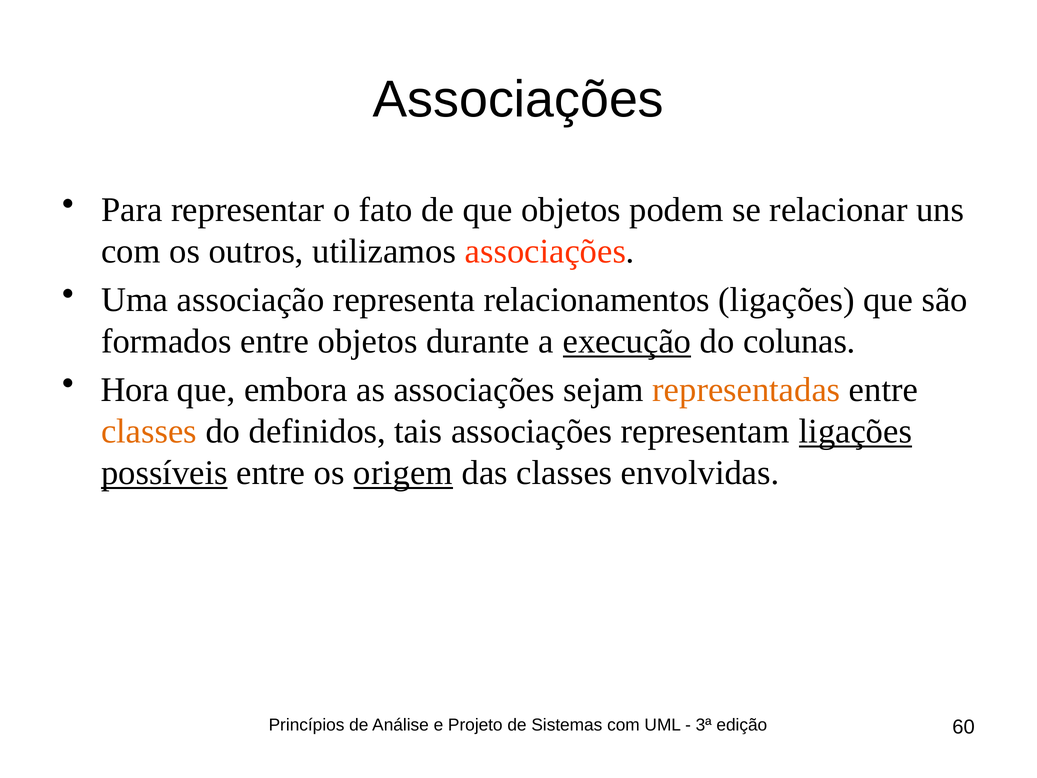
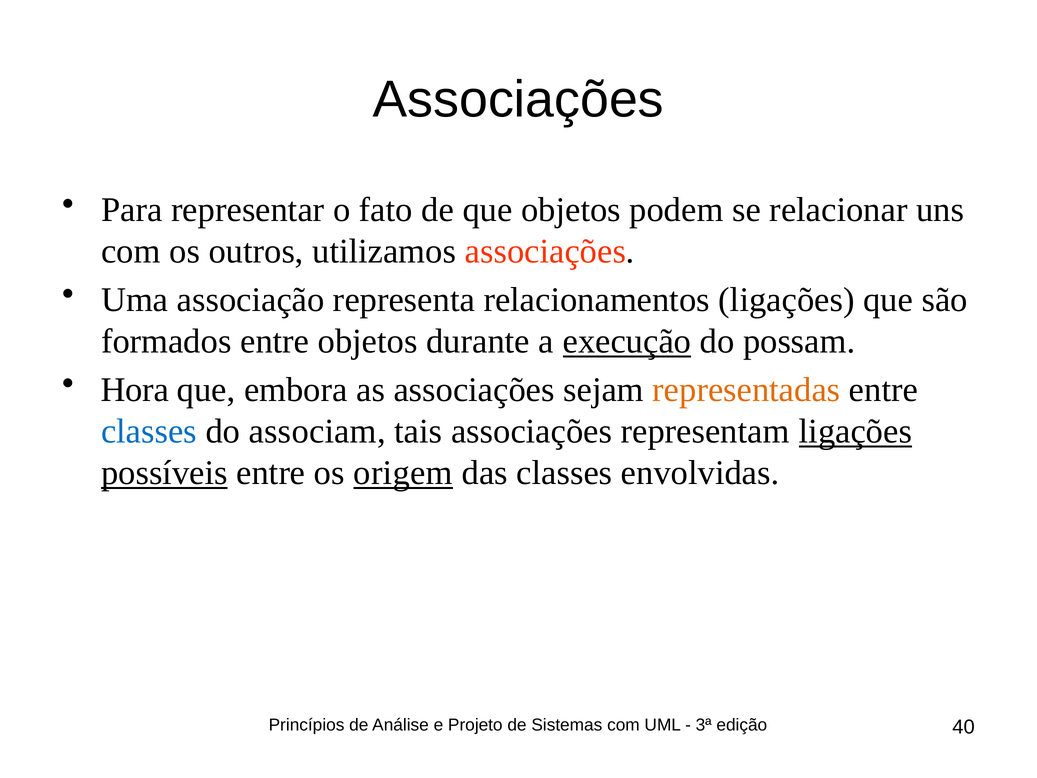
colunas: colunas -> possam
classes at (149, 431) colour: orange -> blue
definidos: definidos -> associam
60: 60 -> 40
